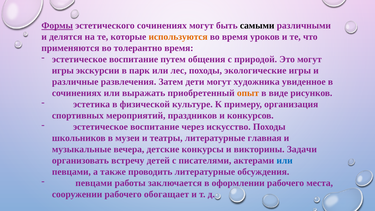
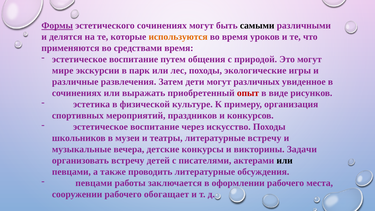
толерантно: толерантно -> средствами
игры at (63, 70): игры -> мире
художника: художника -> различных
опыт colour: orange -> red
литературные главная: главная -> встречу
или at (285, 160) colour: blue -> black
